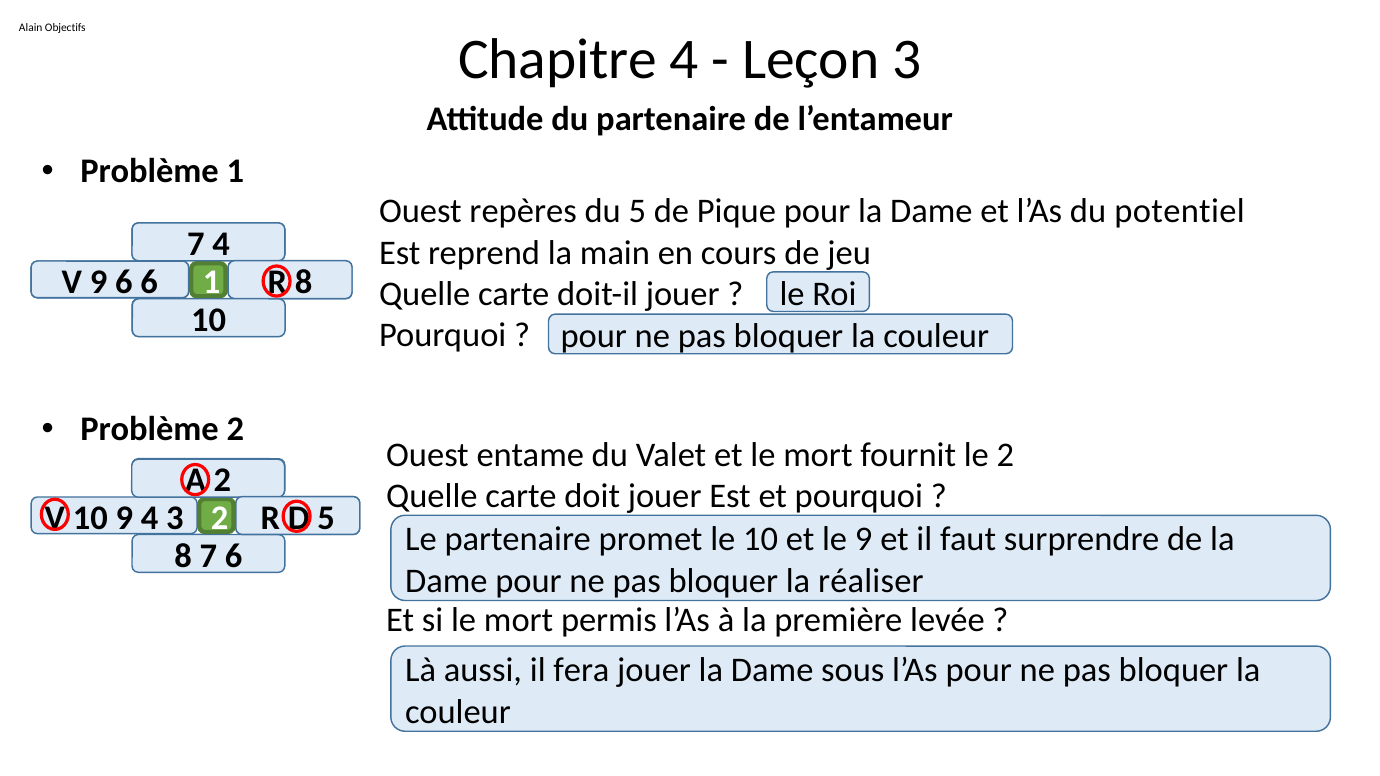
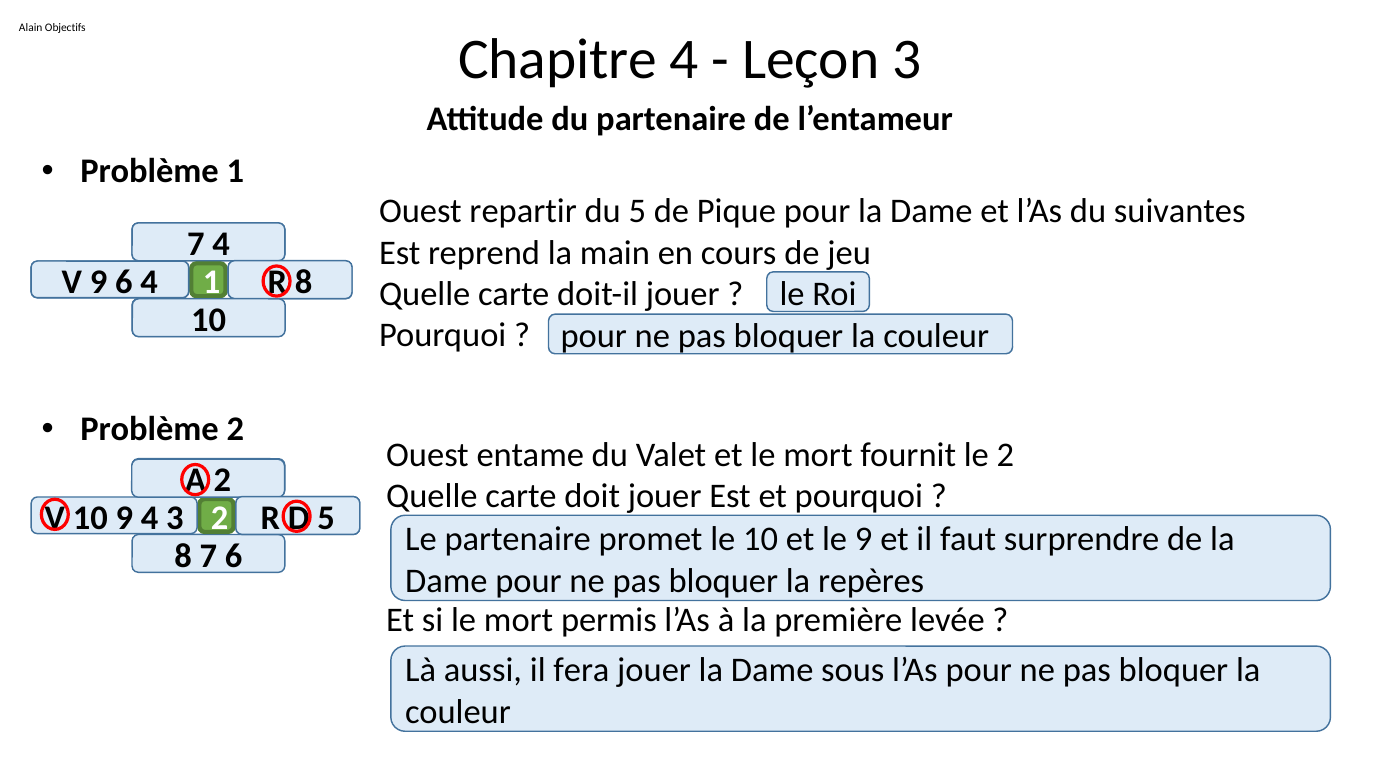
repères: repères -> repartir
potentiel: potentiel -> suivantes
6 6: 6 -> 4
réaliser: réaliser -> repères
